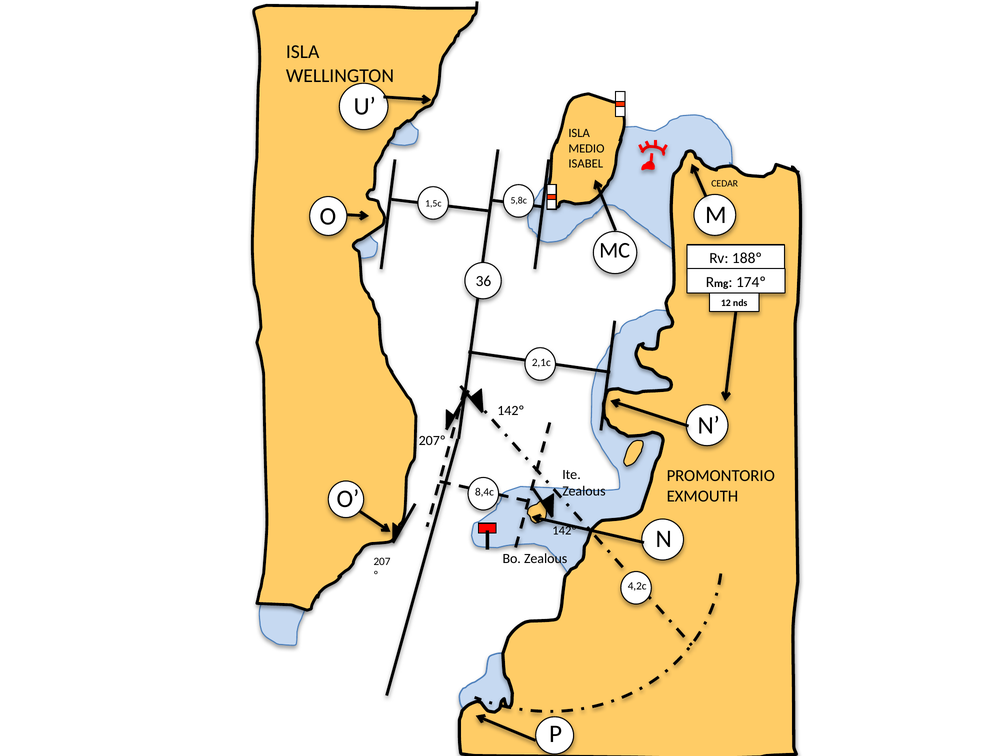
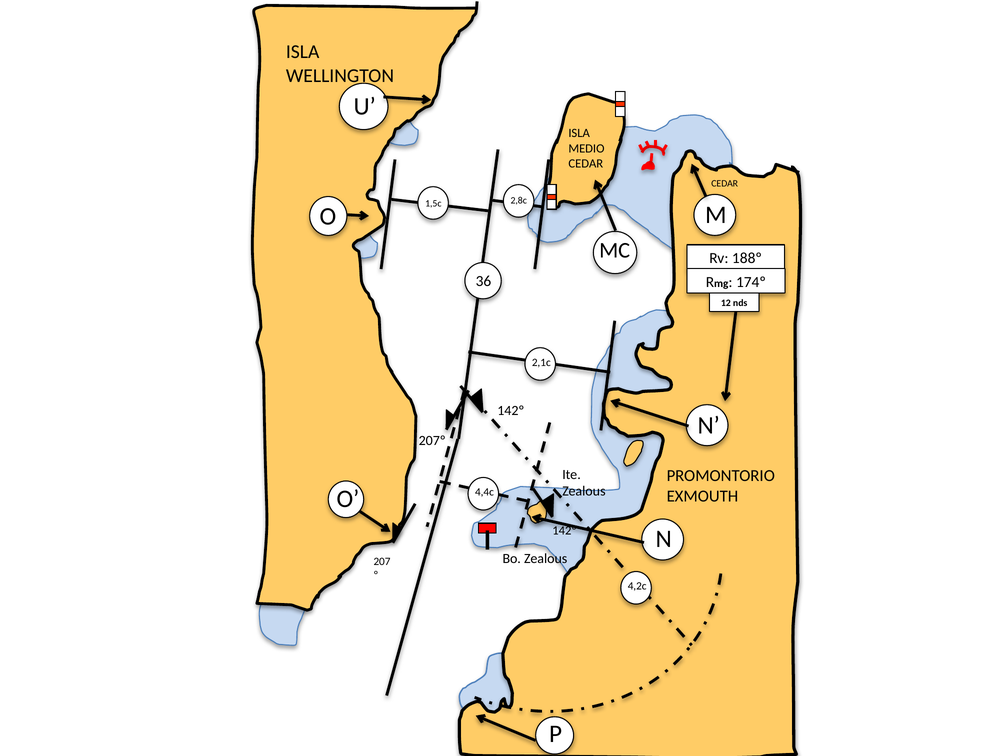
ISABEL at (586, 164): ISABEL -> CEDAR
5,8c: 5,8c -> 2,8c
8,4c: 8,4c -> 4,4c
